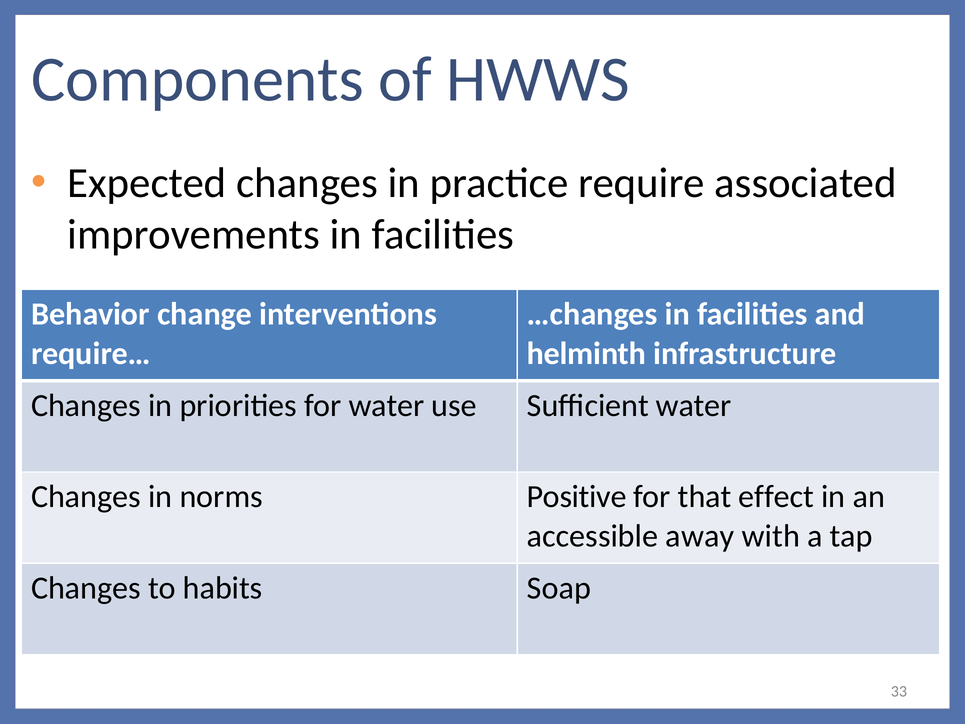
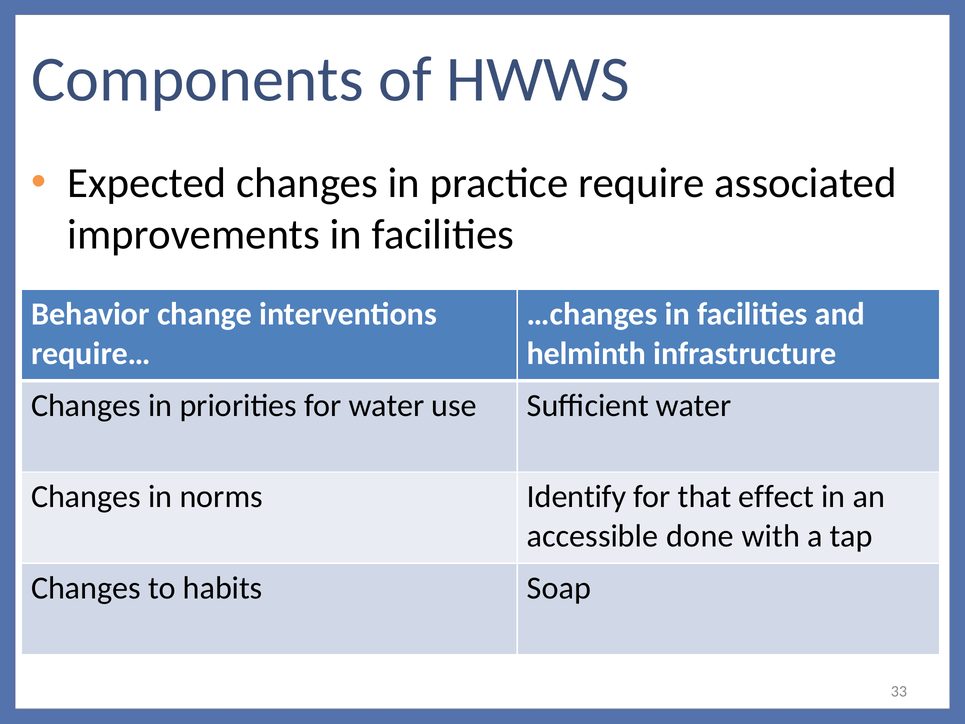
Positive: Positive -> Identify
away: away -> done
